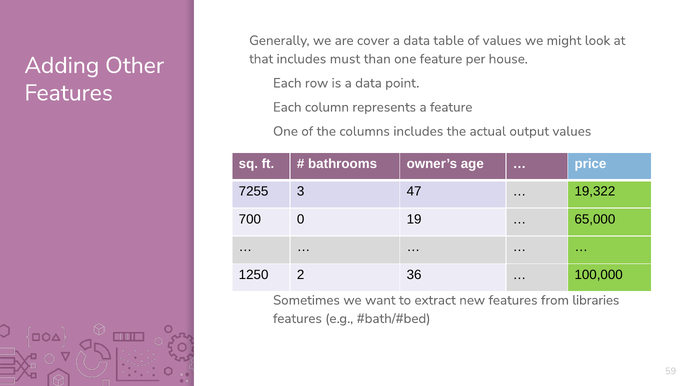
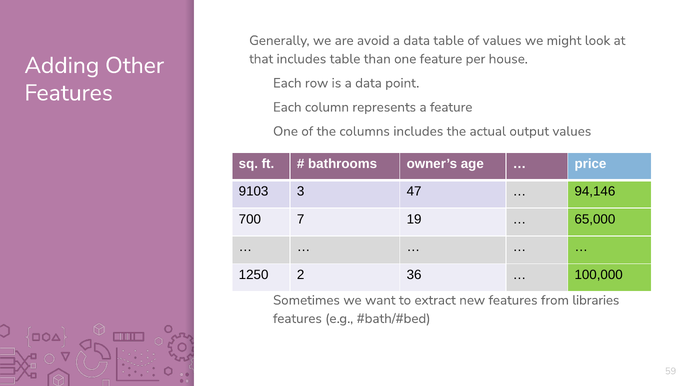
cover: cover -> avoid
includes must: must -> table
7255: 7255 -> 9103
19,322: 19,322 -> 94,146
0: 0 -> 7
